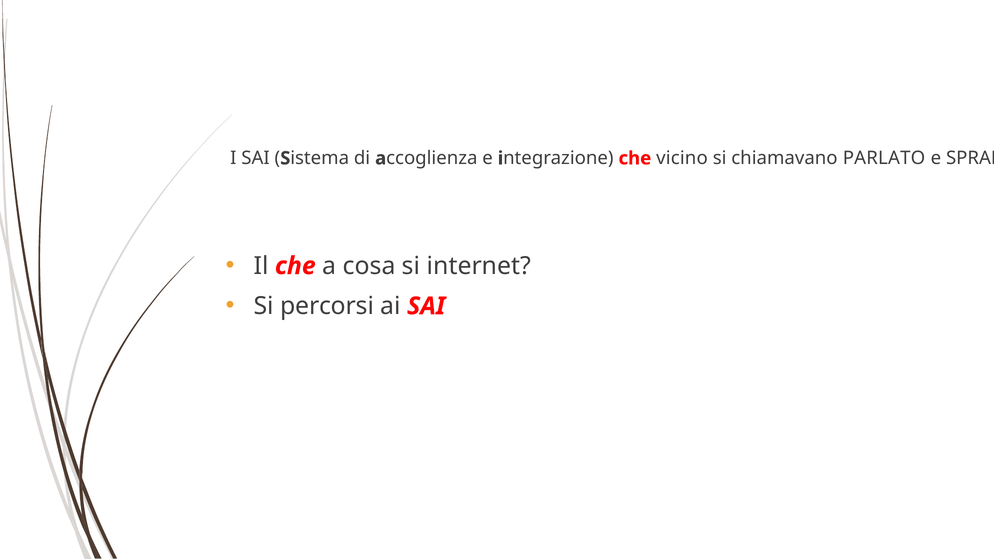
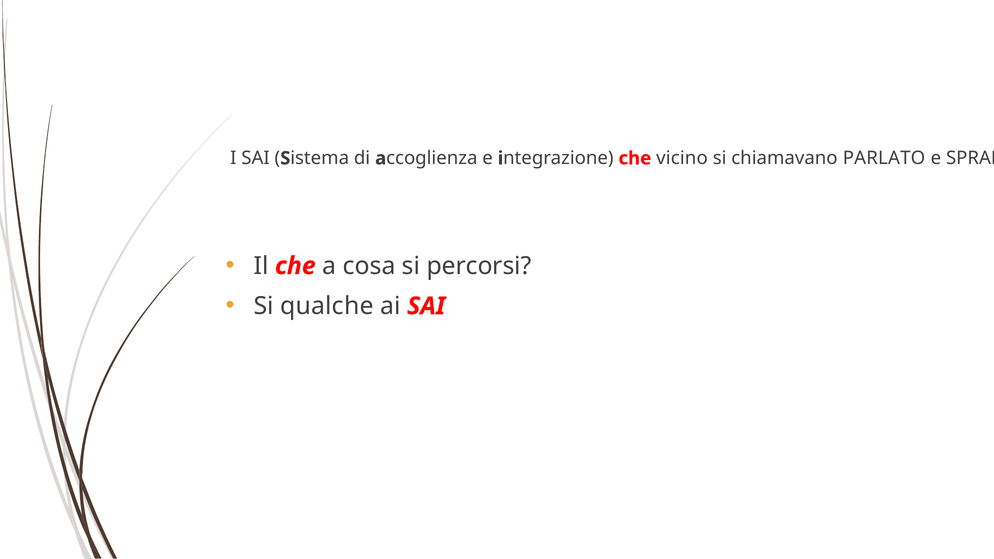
internet: internet -> percorsi
percorsi: percorsi -> qualche
